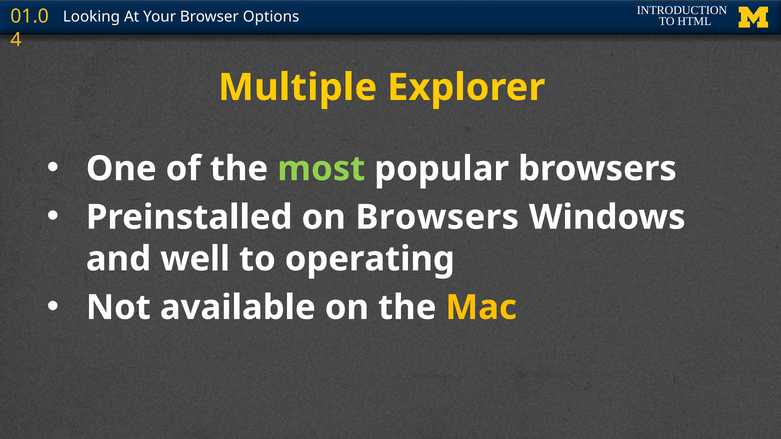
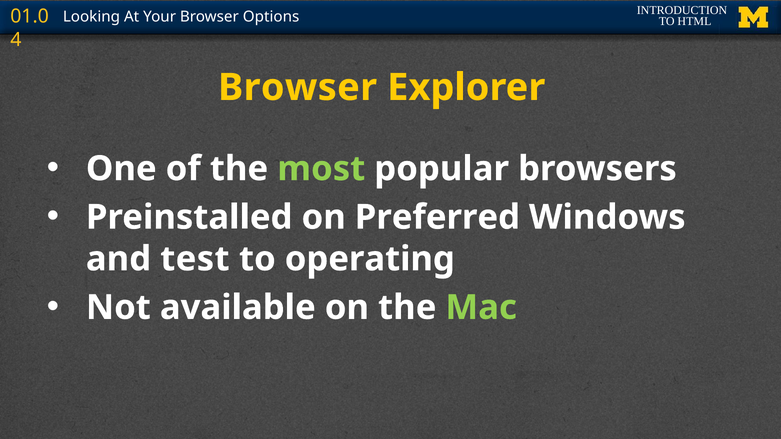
Multiple at (298, 88): Multiple -> Browser
on Browsers: Browsers -> Preferred
well: well -> test
Mac colour: yellow -> light green
